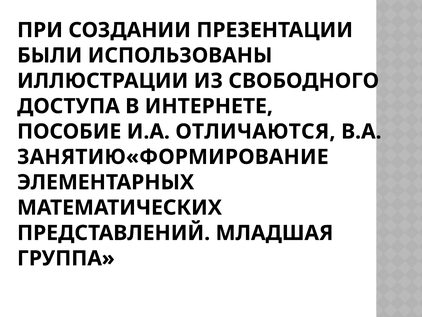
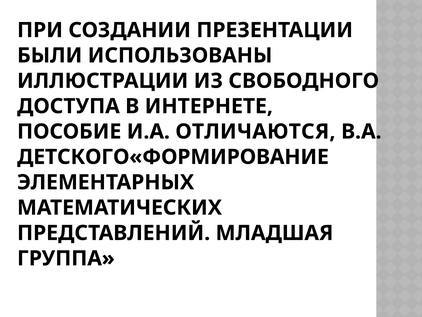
ЗАНЯТИЮ«ФОРМИРОВАНИЕ: ЗАНЯТИЮ«ФОРМИРОВАНИЕ -> ДЕТСКОГО«ФОРМИРОВАНИЕ
